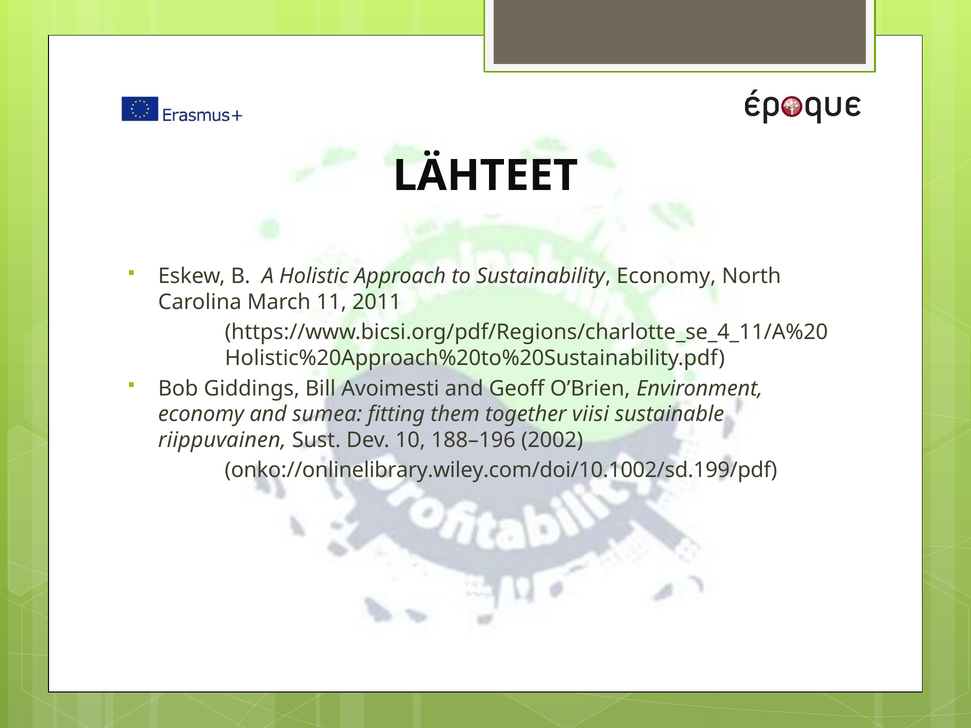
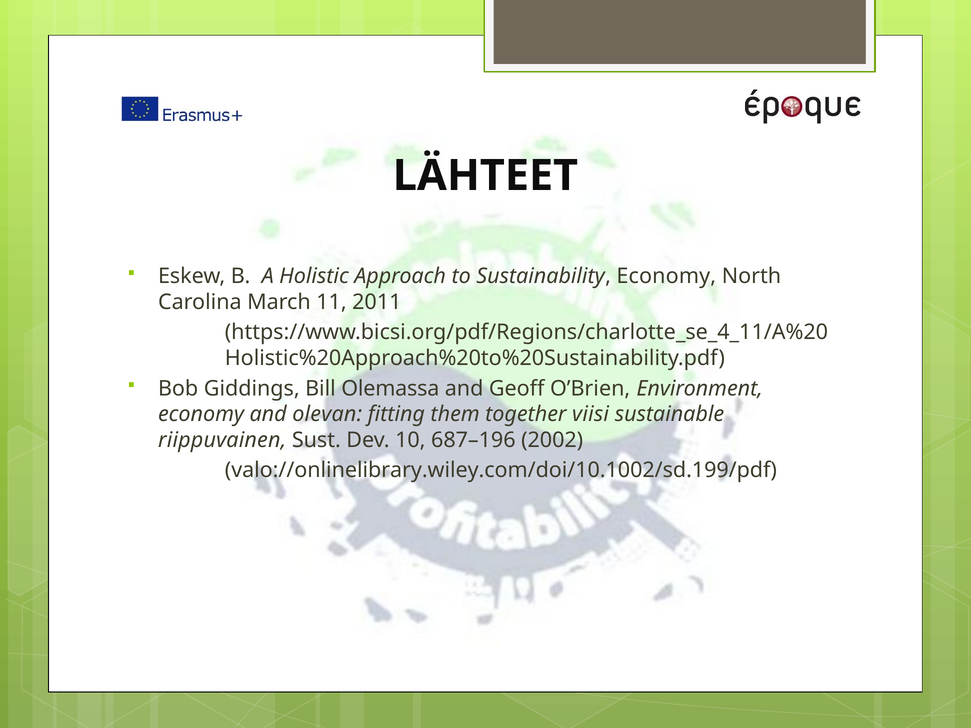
Avoimesti: Avoimesti -> Olemassa
sumea: sumea -> olevan
188–196: 188–196 -> 687–196
onko://onlinelibrary.wiley.com/doi/10.1002/sd.199/pdf: onko://onlinelibrary.wiley.com/doi/10.1002/sd.199/pdf -> valo://onlinelibrary.wiley.com/doi/10.1002/sd.199/pdf
